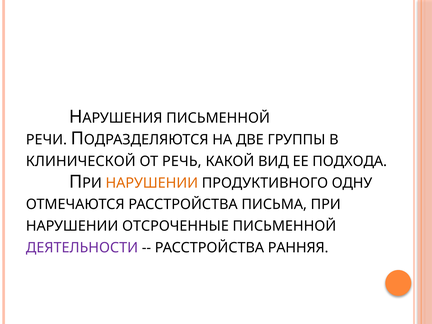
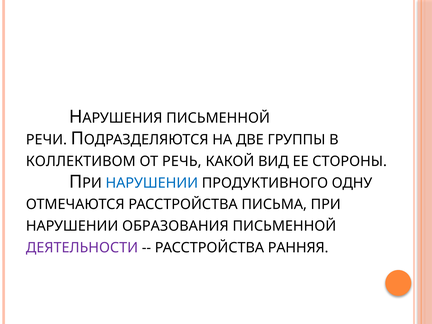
КЛИНИЧЕСКОЙ: КЛИНИЧЕСКОЙ -> КОЛЛЕКТИВОМ
ПОДХОДА: ПОДХОДА -> СТОРОНЫ
НАРУШЕНИИ at (152, 183) colour: orange -> blue
ОТСРОЧЕННЫЕ: ОТСРОЧЕННЫЕ -> ОБРАЗОВАНИЯ
